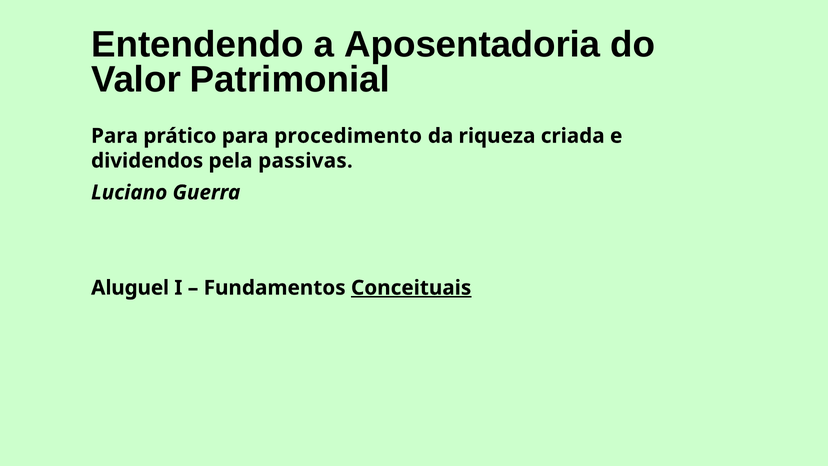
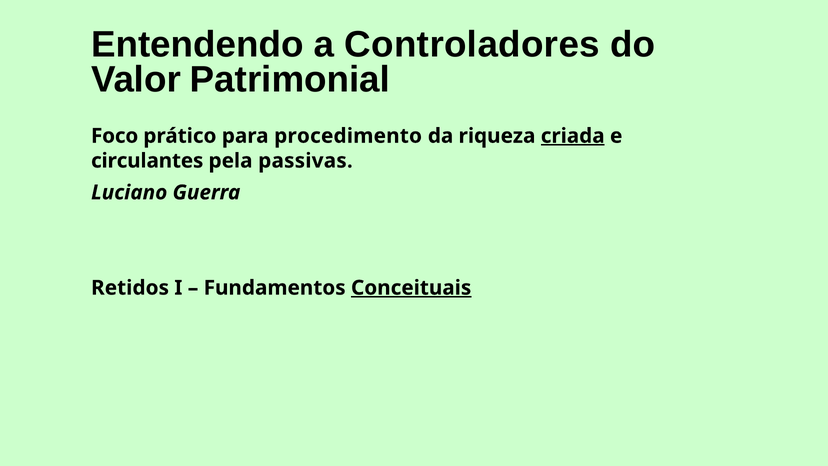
Aposentadoria: Aposentadoria -> Controladores
Para at (115, 136): Para -> Foco
criada underline: none -> present
dividendos: dividendos -> circulantes
Aluguel: Aluguel -> Retidos
